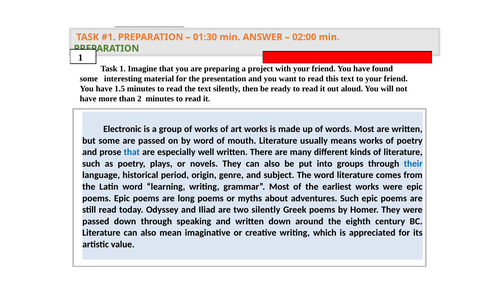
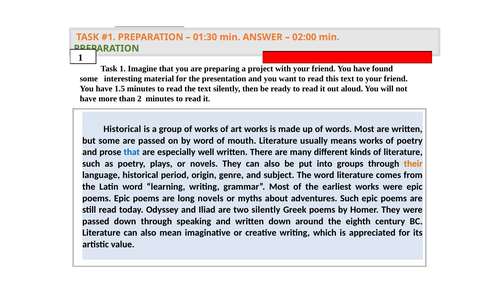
Electronic at (122, 129): Electronic -> Historical
their colour: blue -> orange
long poems: poems -> novels
